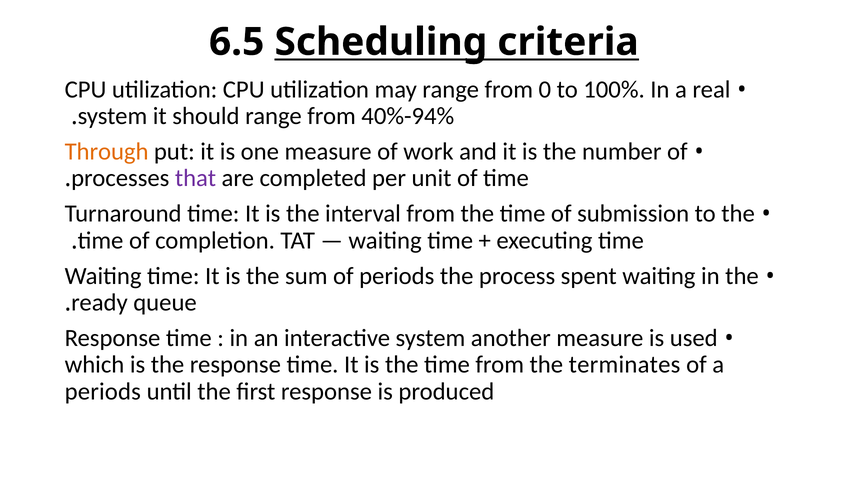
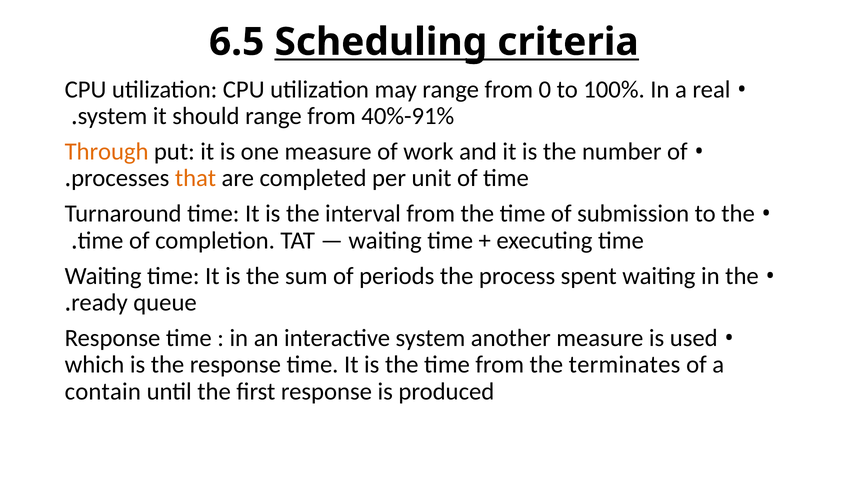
40%-94%: 40%-94% -> 40%-91%
that colour: purple -> orange
periods at (103, 391): periods -> contain
